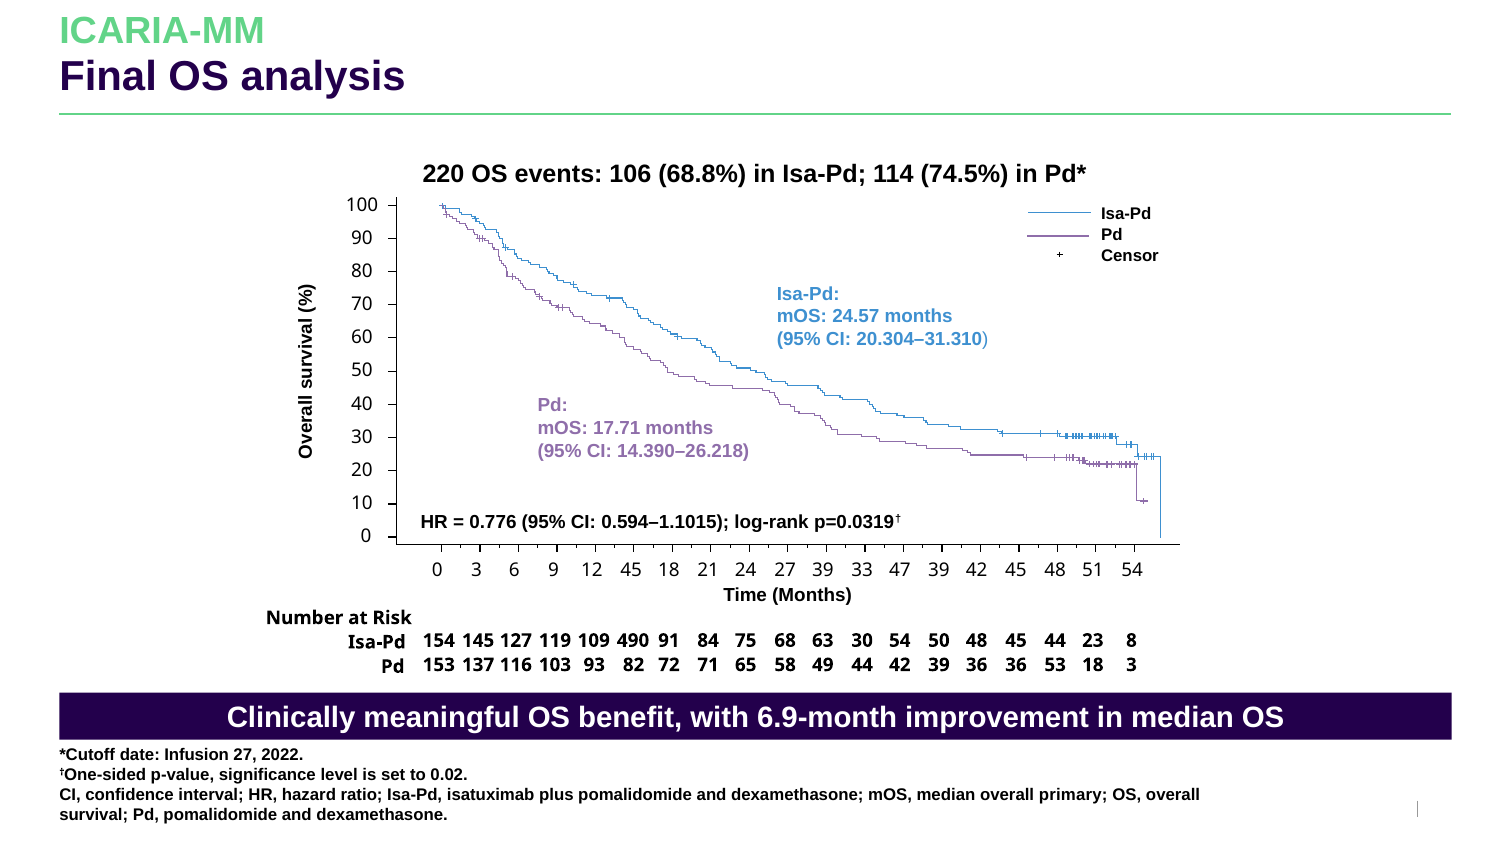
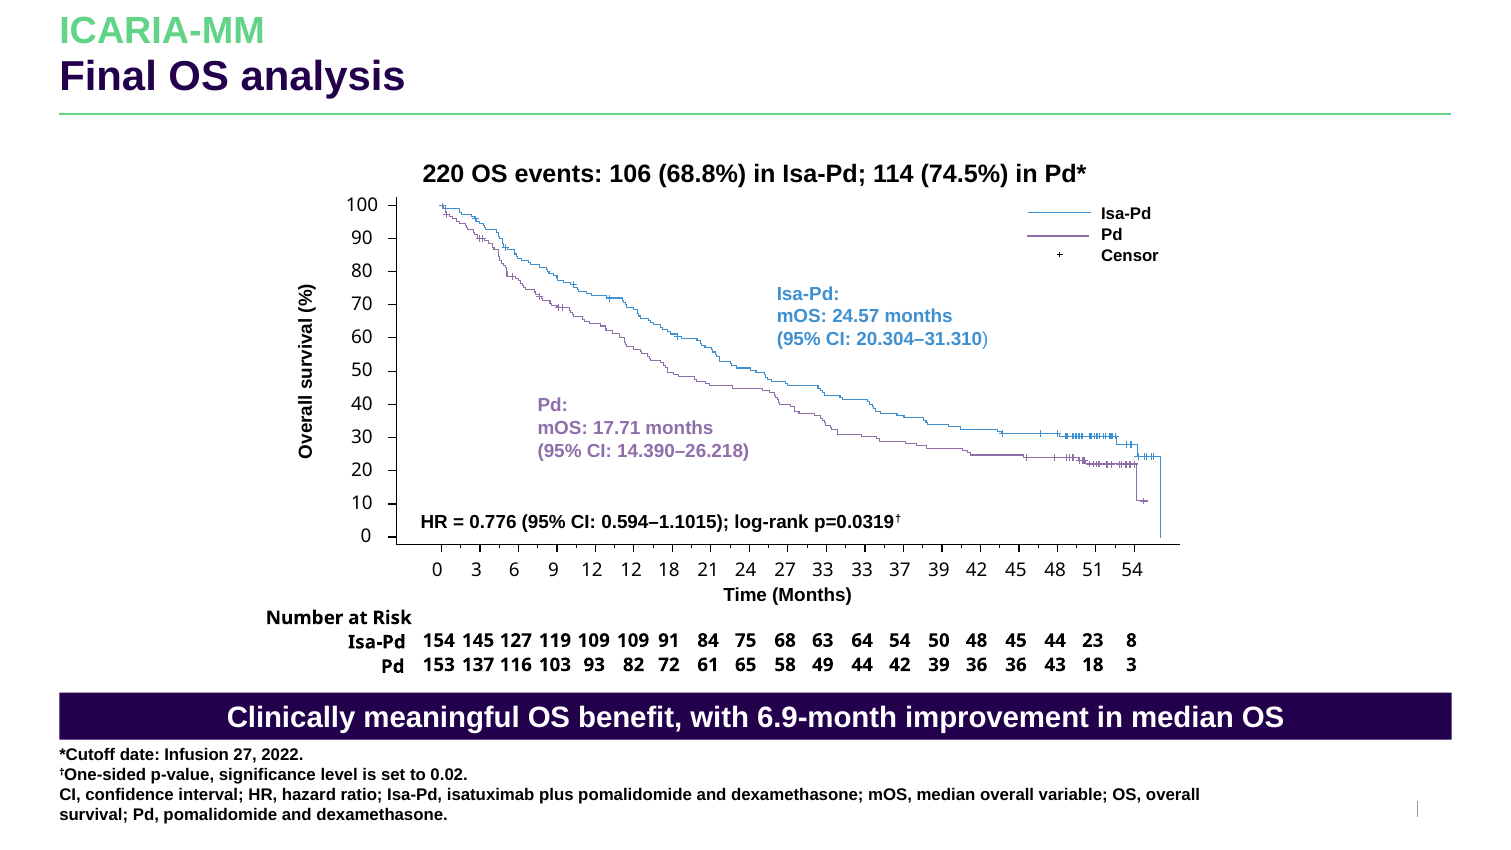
12 45: 45 -> 12
27 39: 39 -> 33
47: 47 -> 37
109 490: 490 -> 109
63 30: 30 -> 64
71: 71 -> 61
53: 53 -> 43
primary: primary -> variable
